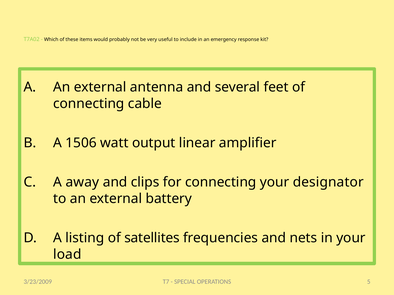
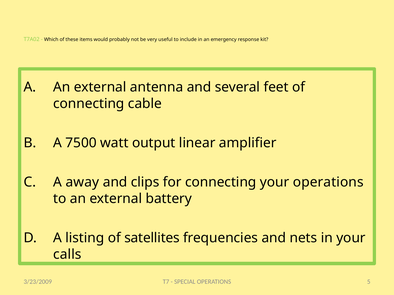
1506: 1506 -> 7500
your designator: designator -> operations
load: load -> calls
